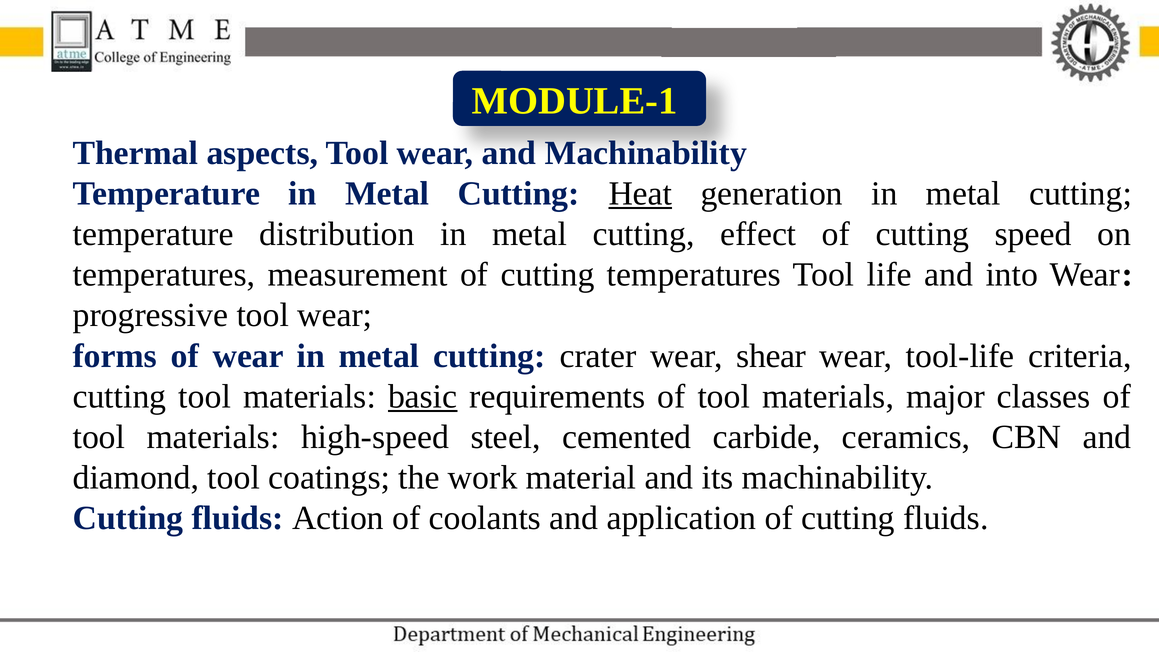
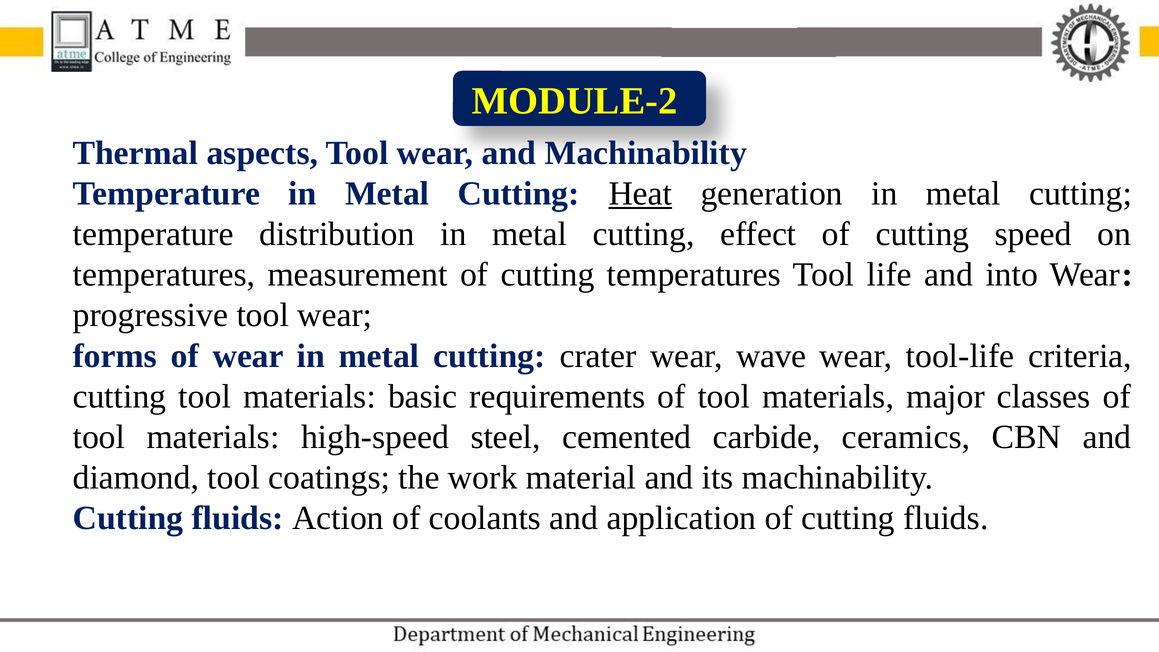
MODULE-1: MODULE-1 -> MODULE-2
shear: shear -> wave
basic underline: present -> none
